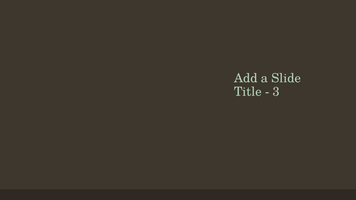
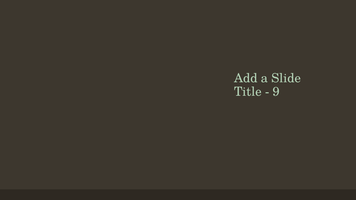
3: 3 -> 9
